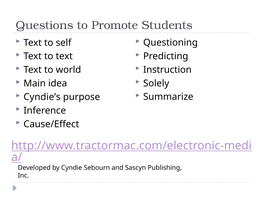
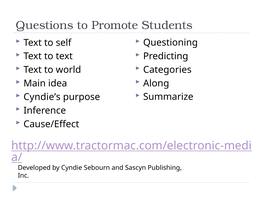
Instruction: Instruction -> Categories
Solely: Solely -> Along
